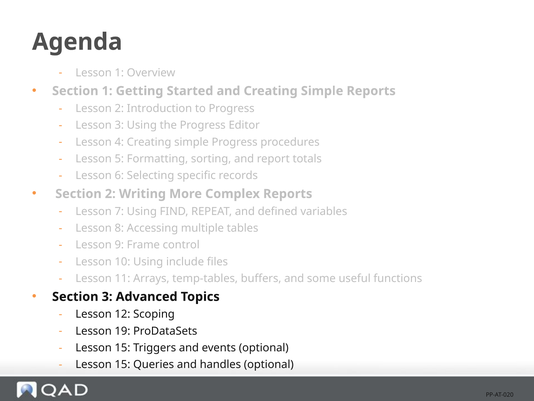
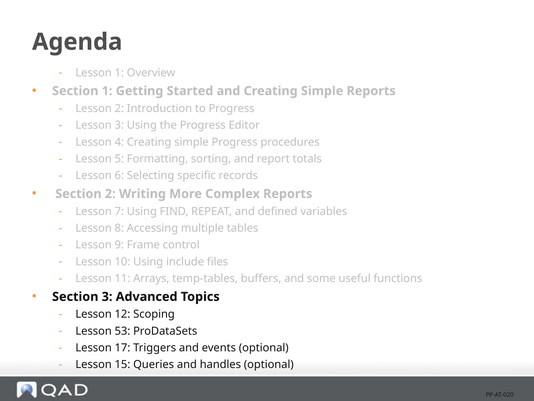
19: 19 -> 53
15 at (122, 347): 15 -> 17
